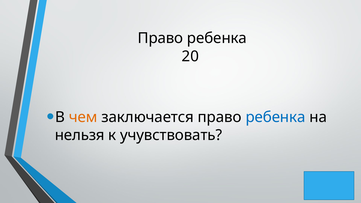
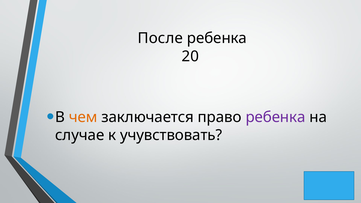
Право at (160, 38): Право -> После
ребенка at (275, 117) colour: blue -> purple
нельзя: нельзя -> случае
